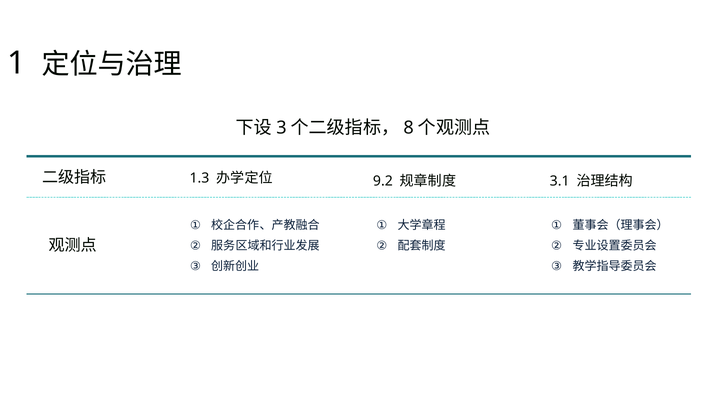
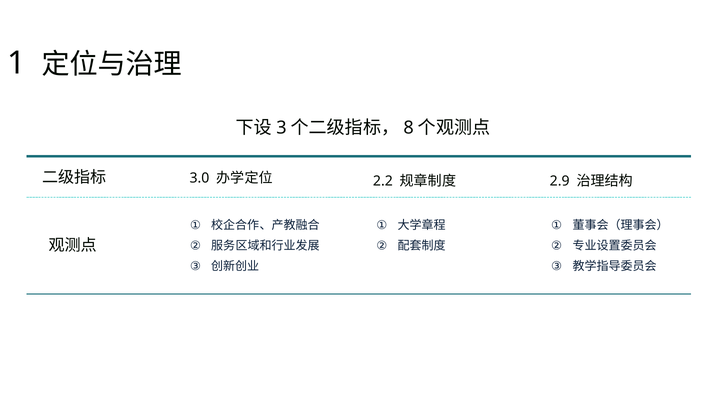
1.3: 1.3 -> 3.0
9.2: 9.2 -> 2.2
3.1: 3.1 -> 2.9
